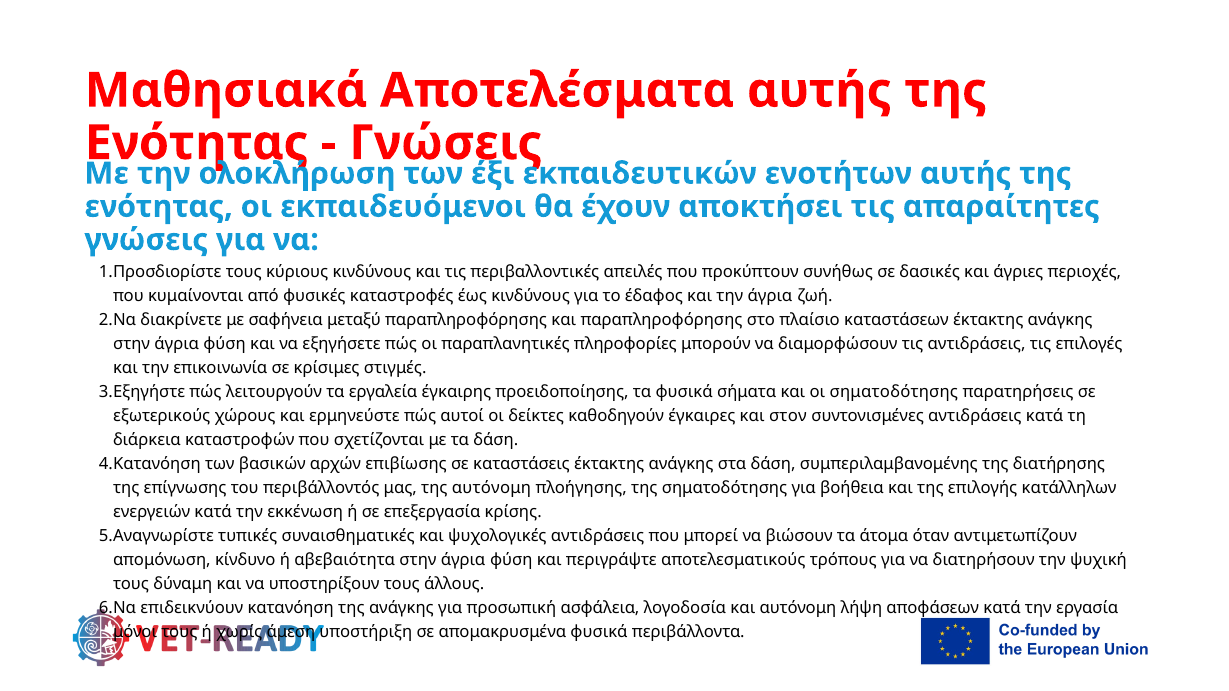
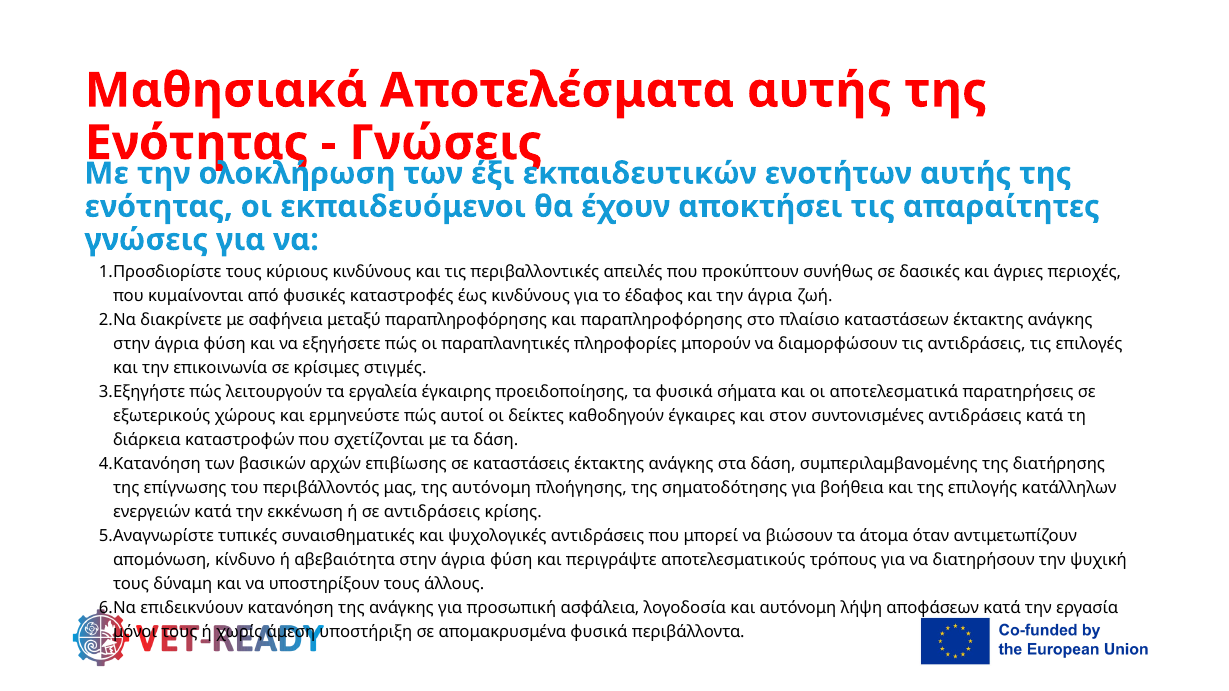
οι σηματοδότησης: σηματοδότησης -> αποτελεσματικά
σε επεξεργασία: επεξεργασία -> αντιδράσεις
